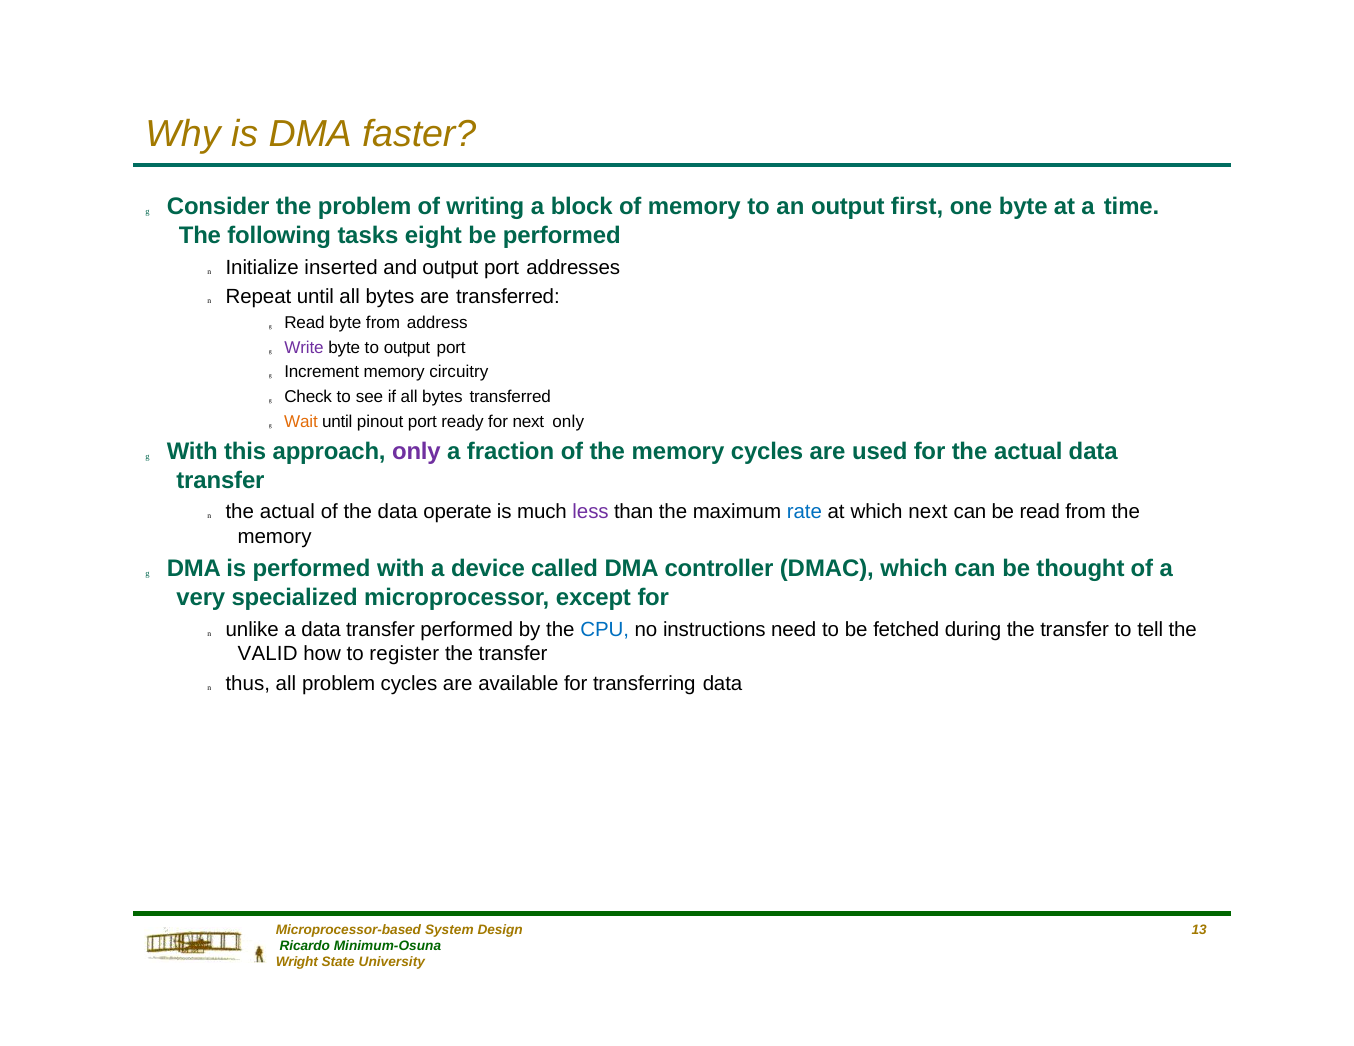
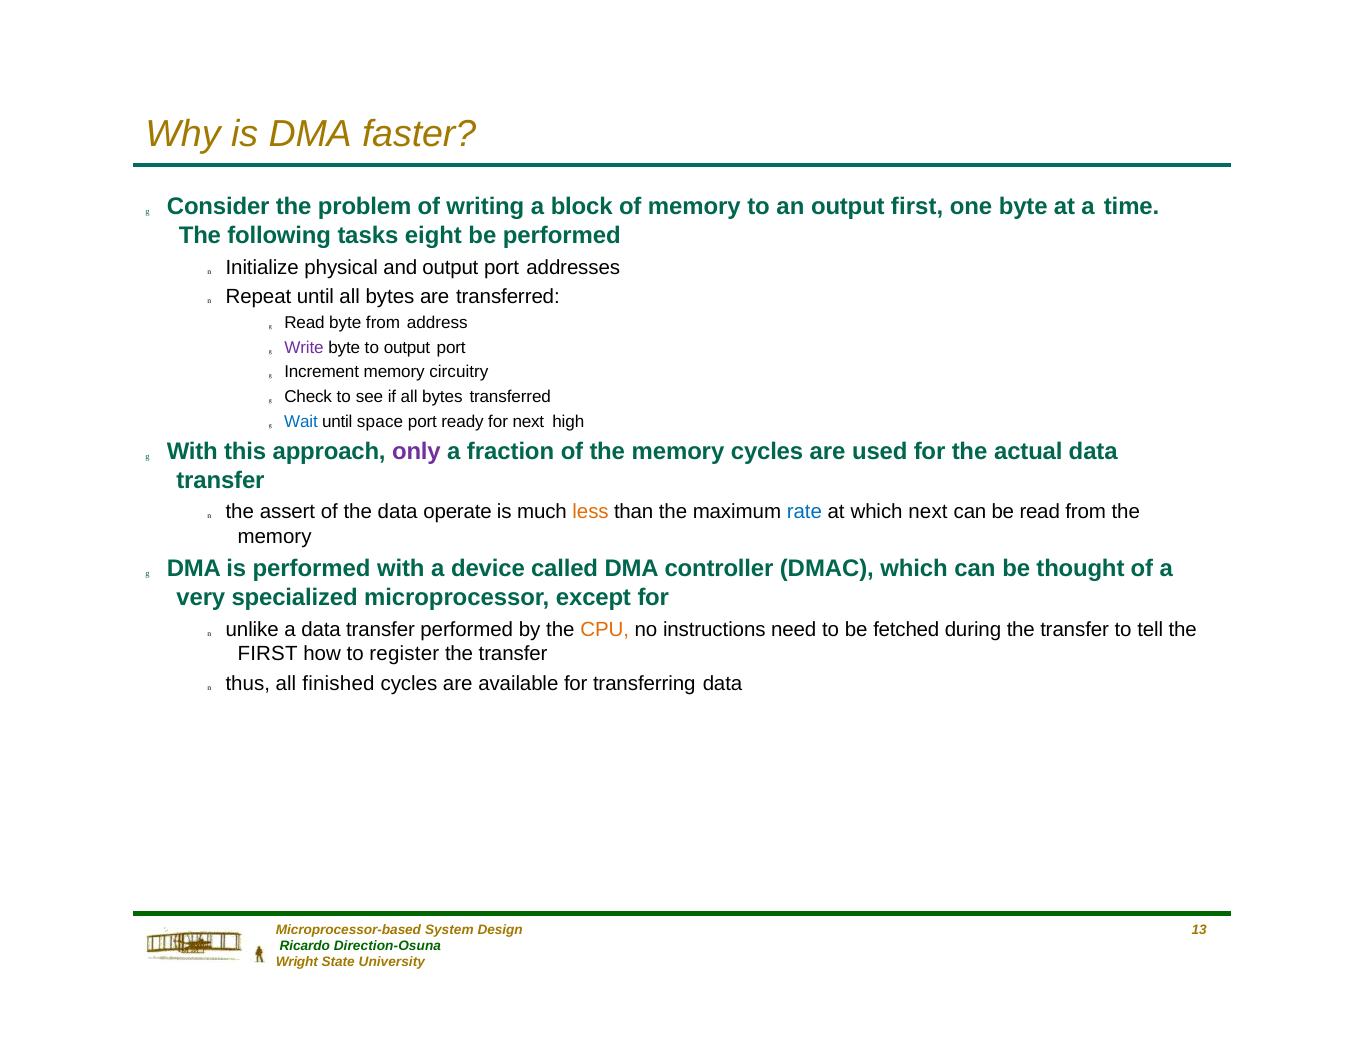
inserted: inserted -> physical
Wait colour: orange -> blue
pinout: pinout -> space
next only: only -> high
n the actual: actual -> assert
less colour: purple -> orange
CPU colour: blue -> orange
VALID at (268, 654): VALID -> FIRST
all problem: problem -> finished
Minimum-Osuna: Minimum-Osuna -> Direction-Osuna
